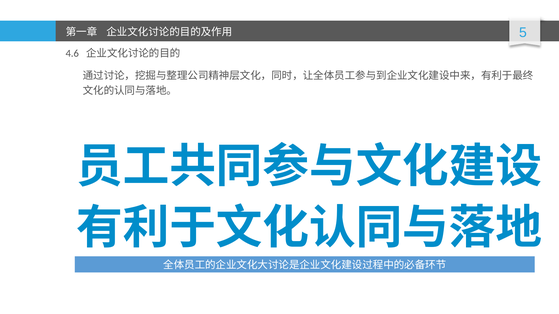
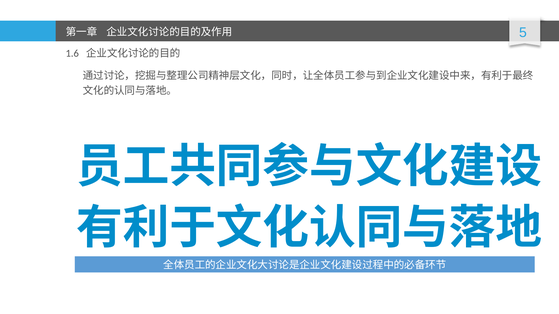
4.6: 4.6 -> 1.6
